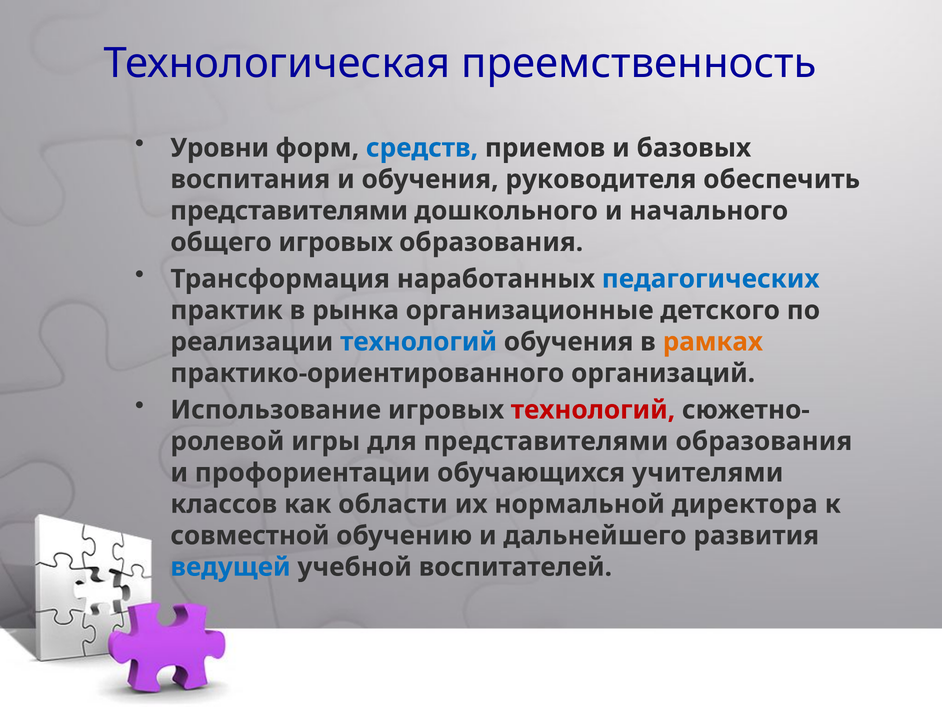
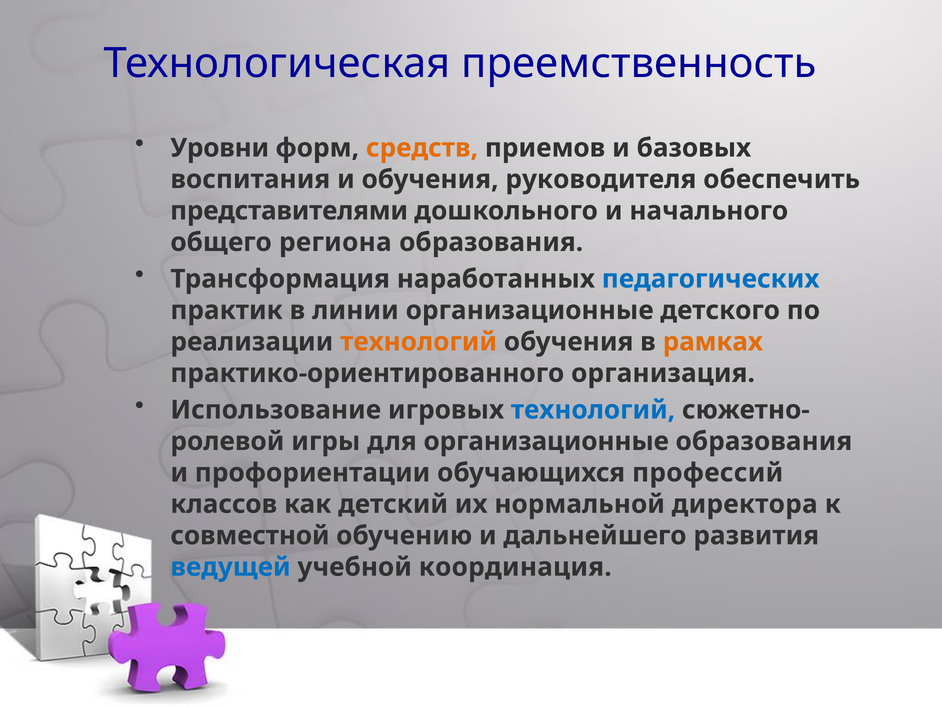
средств colour: blue -> orange
общего игровых: игровых -> региона
рынка: рынка -> линии
технологий at (419, 342) colour: blue -> orange
организаций: организаций -> организация
технологий at (593, 410) colour: red -> blue
для представителями: представителями -> организационные
учителями: учителями -> профессий
области: области -> детский
воспитателей: воспитателей -> координация
